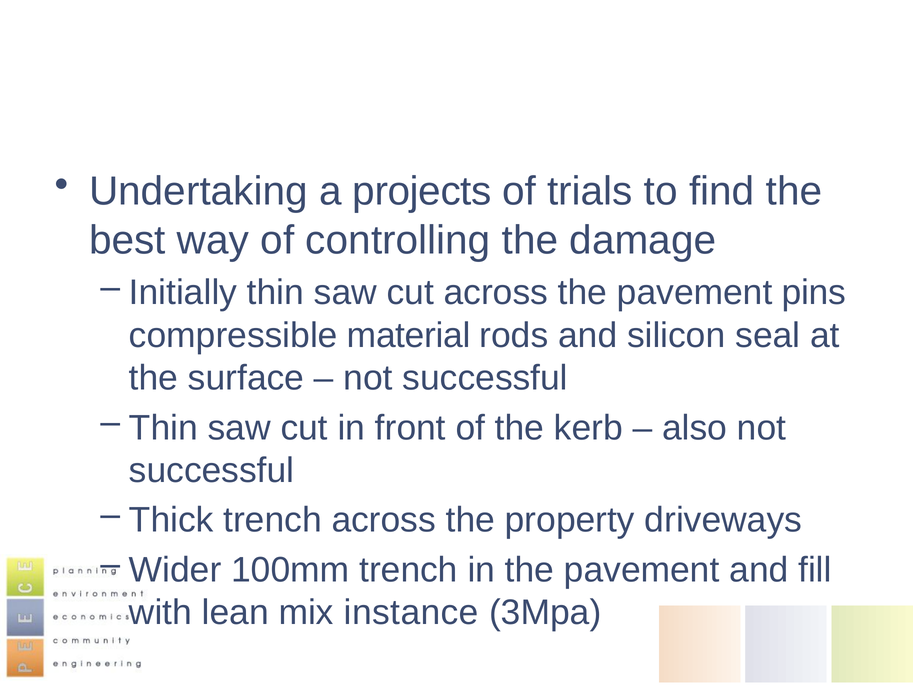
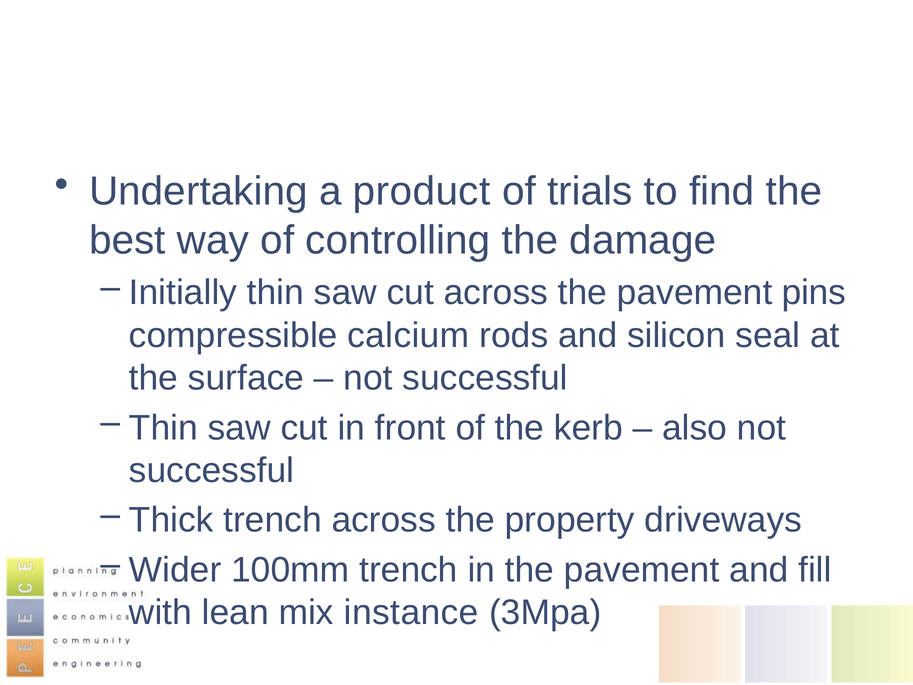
projects: projects -> product
material: material -> calcium
